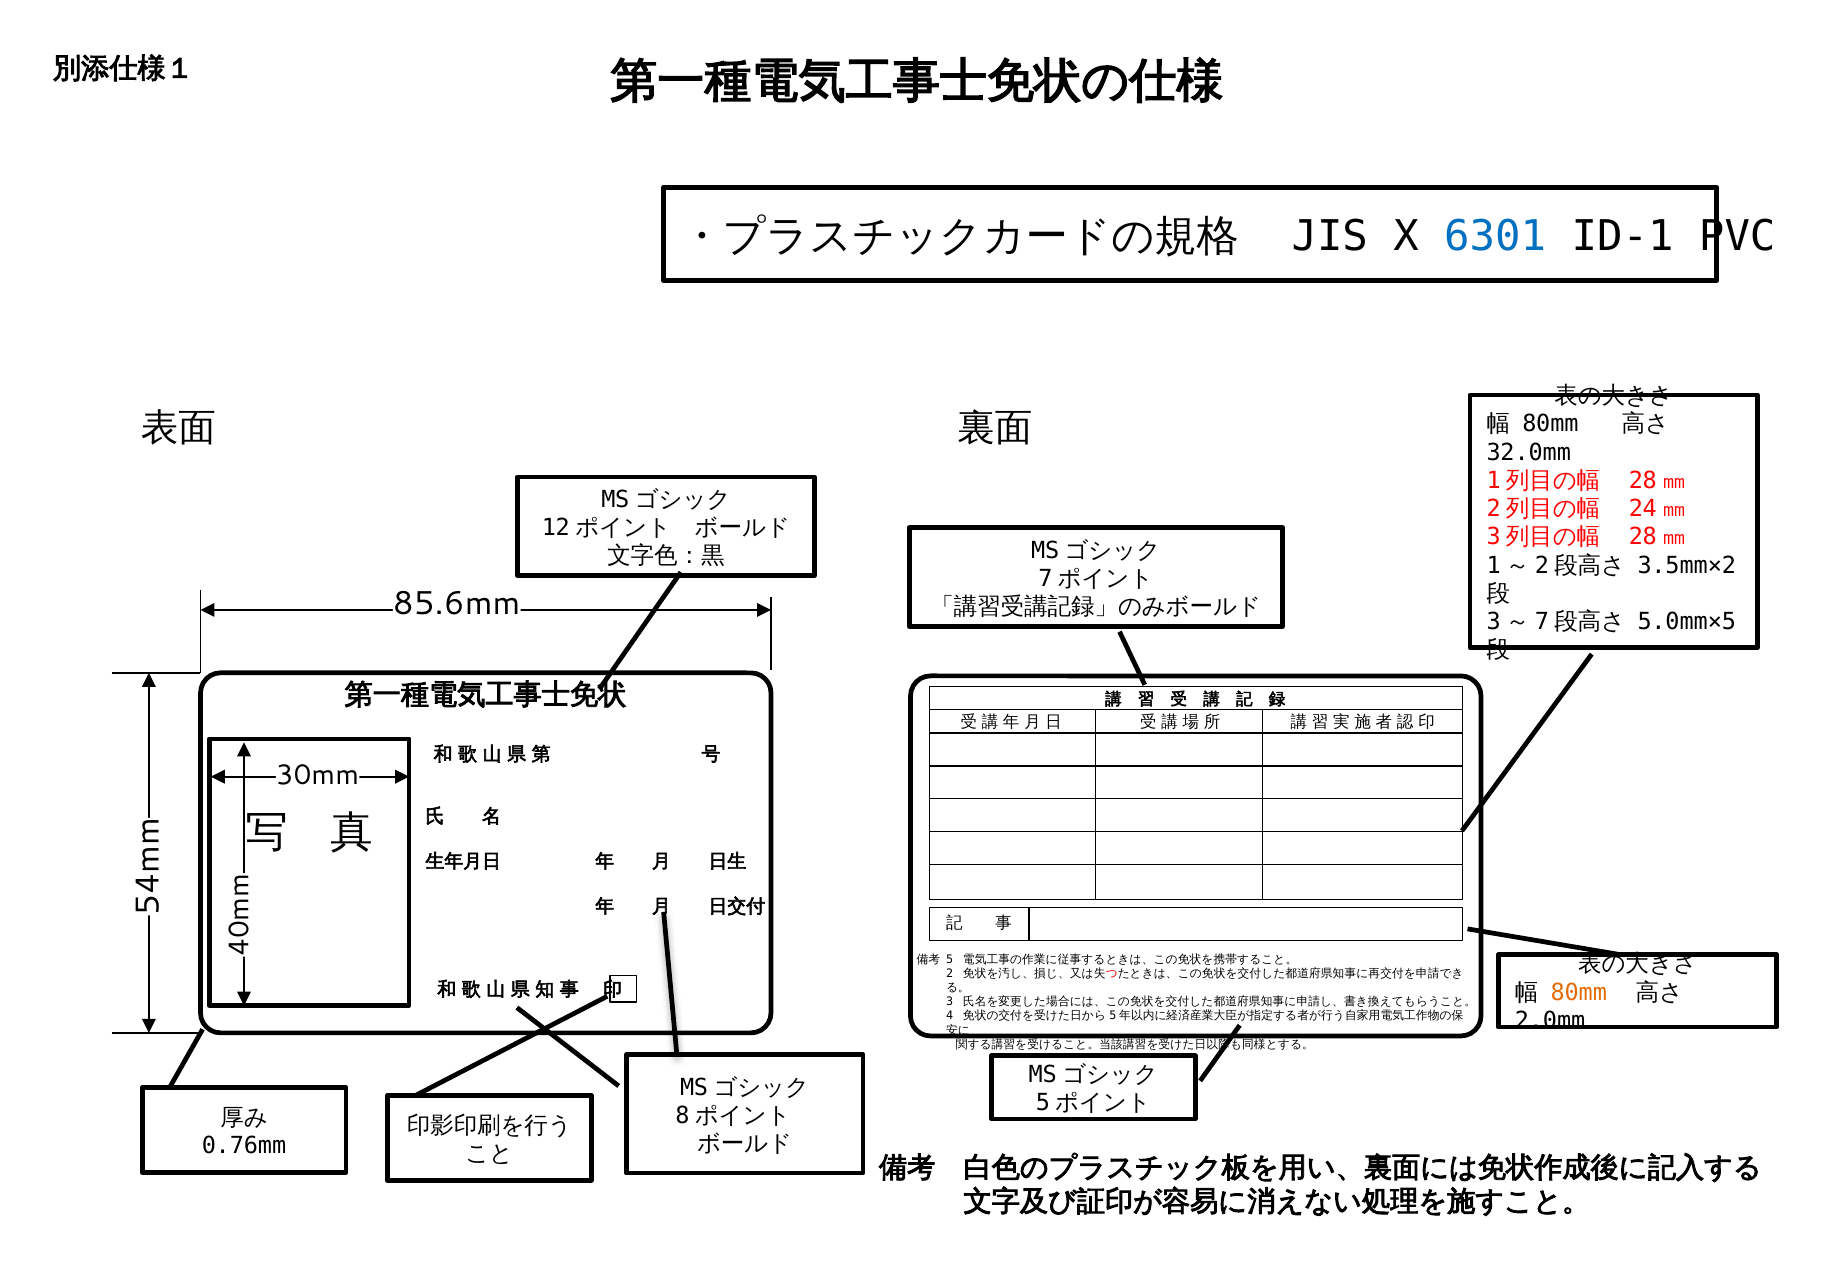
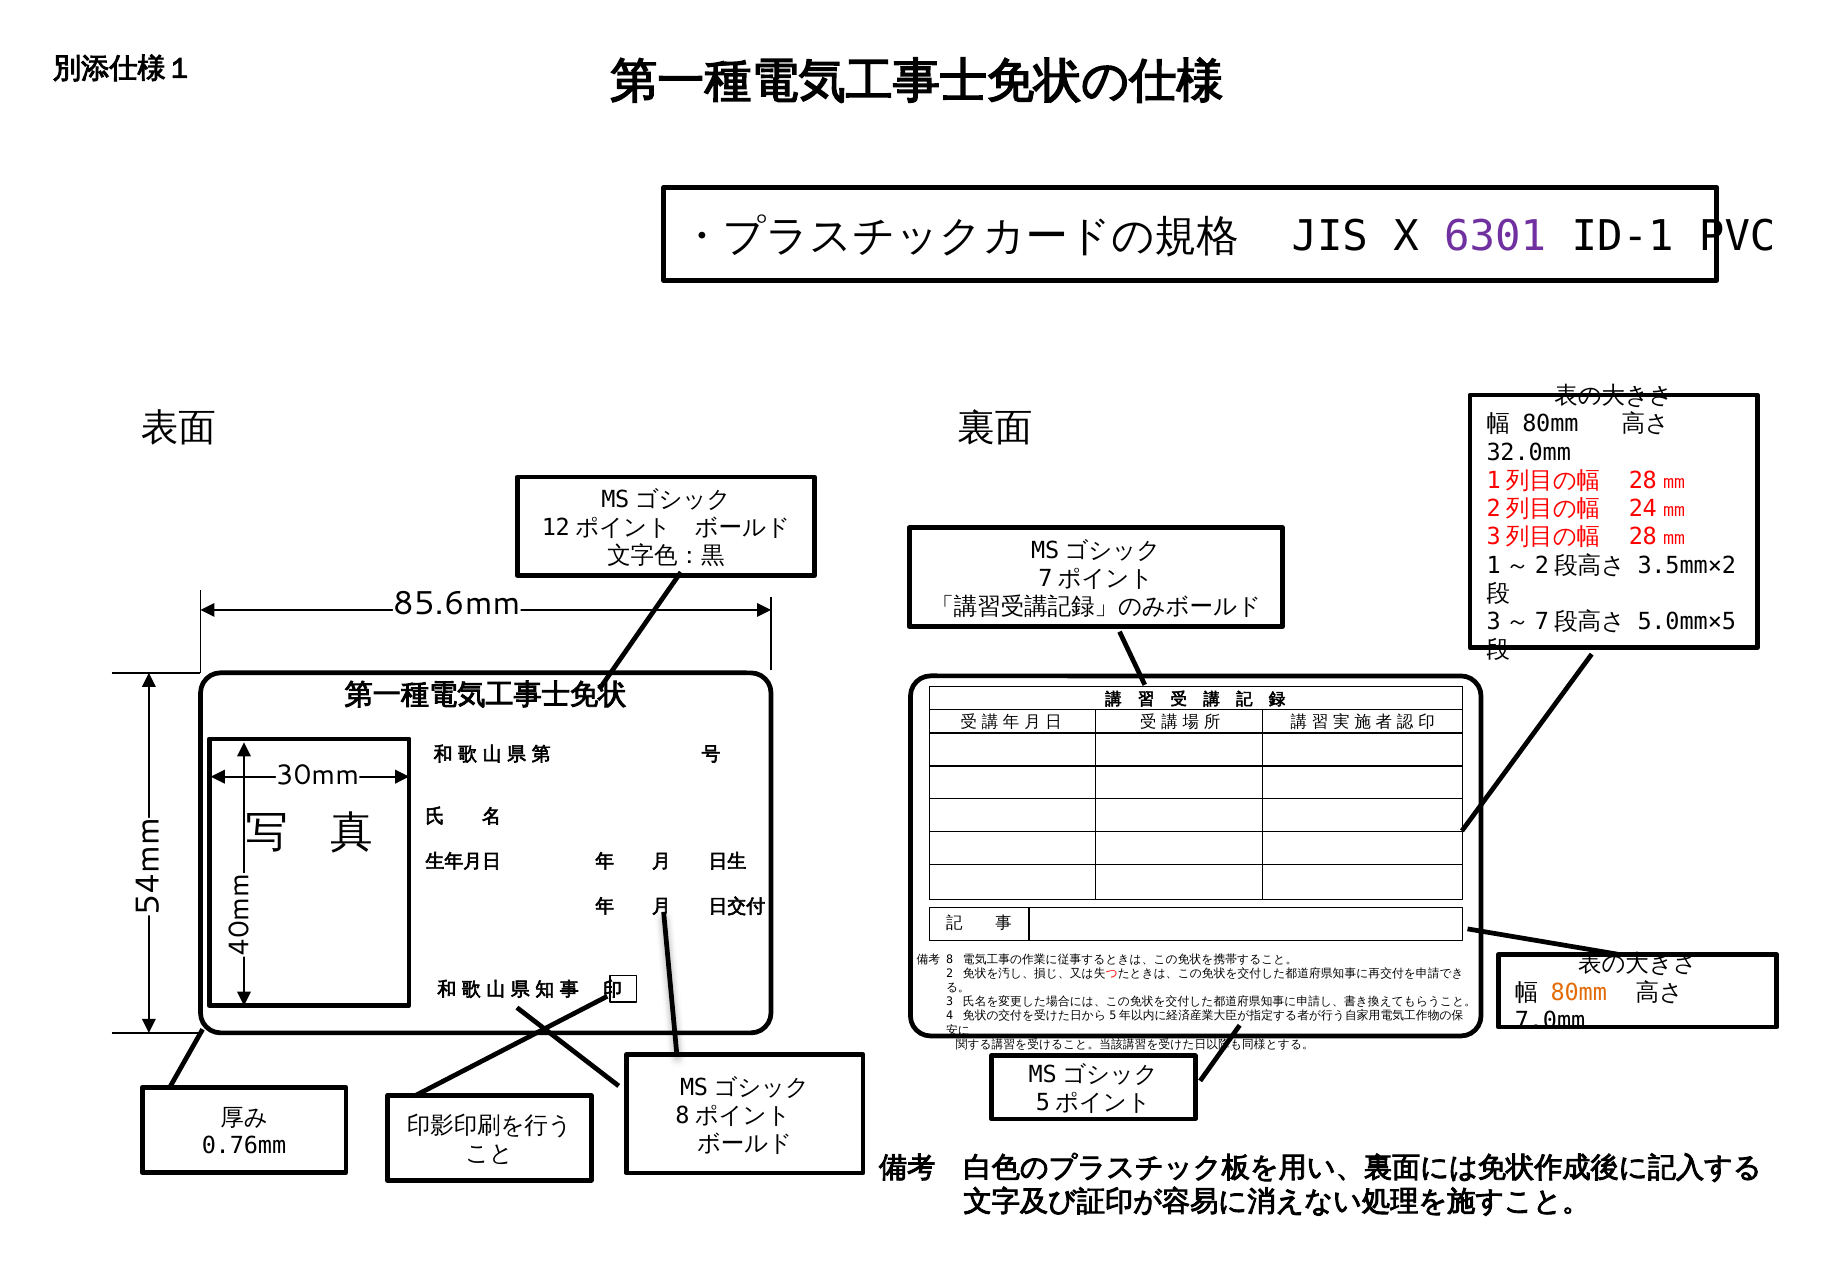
6301 colour: blue -> purple
5 at (950, 960): 5 -> 8
2.0mm: 2.0mm -> 7.0mm
